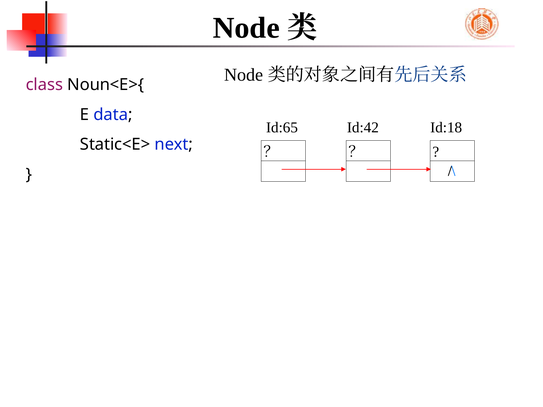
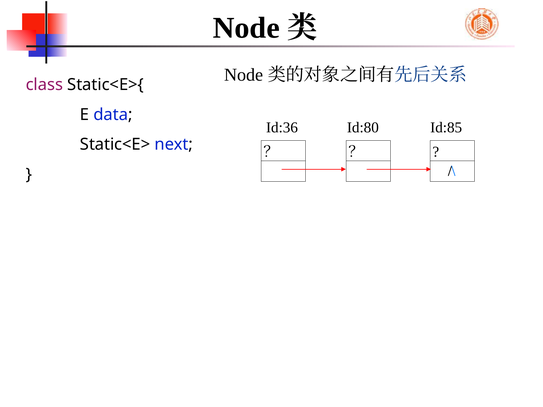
Noun<E>{: Noun<E>{ -> Static<E>{
Id:65: Id:65 -> Id:36
Id:42: Id:42 -> Id:80
Id:18: Id:18 -> Id:85
